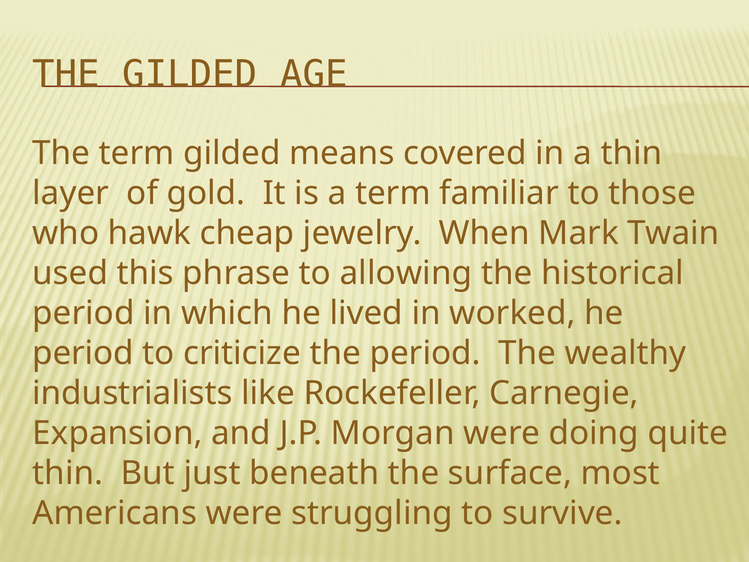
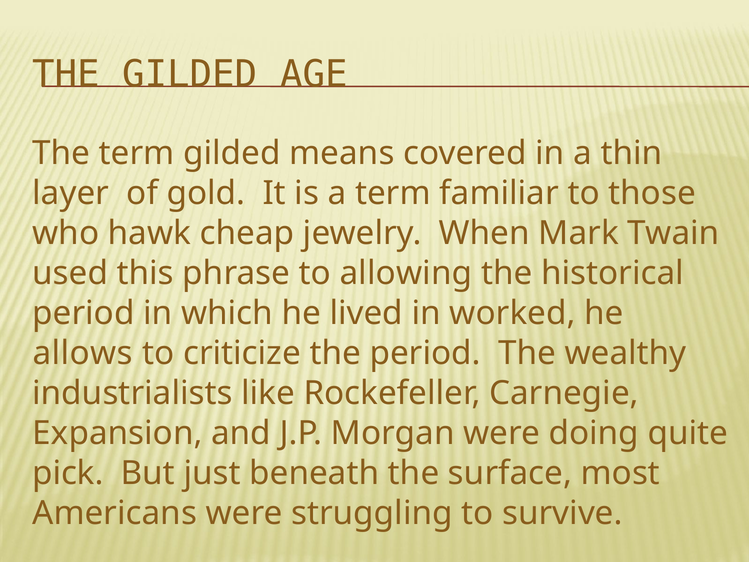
period at (83, 353): period -> allows
thin at (68, 473): thin -> pick
